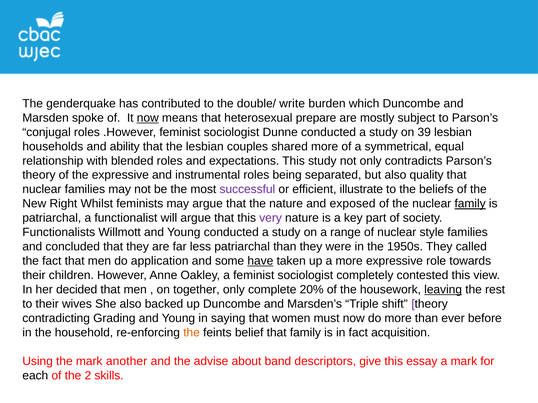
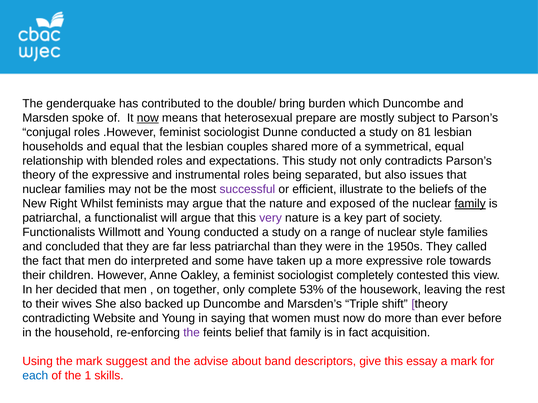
write: write -> bring
39: 39 -> 81
and ability: ability -> equal
quality: quality -> issues
application: application -> interpreted
have underline: present -> none
20%: 20% -> 53%
leaving underline: present -> none
Grading: Grading -> Website
the at (192, 333) colour: orange -> purple
another: another -> suggest
each colour: black -> blue
2: 2 -> 1
